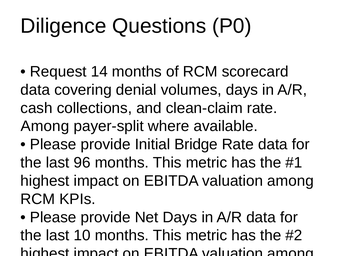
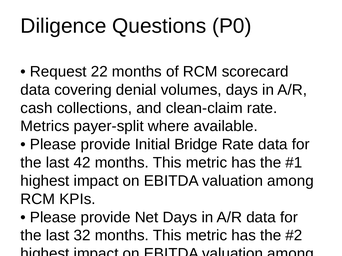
14: 14 -> 22
Among at (45, 126): Among -> Metrics
96: 96 -> 42
10: 10 -> 32
